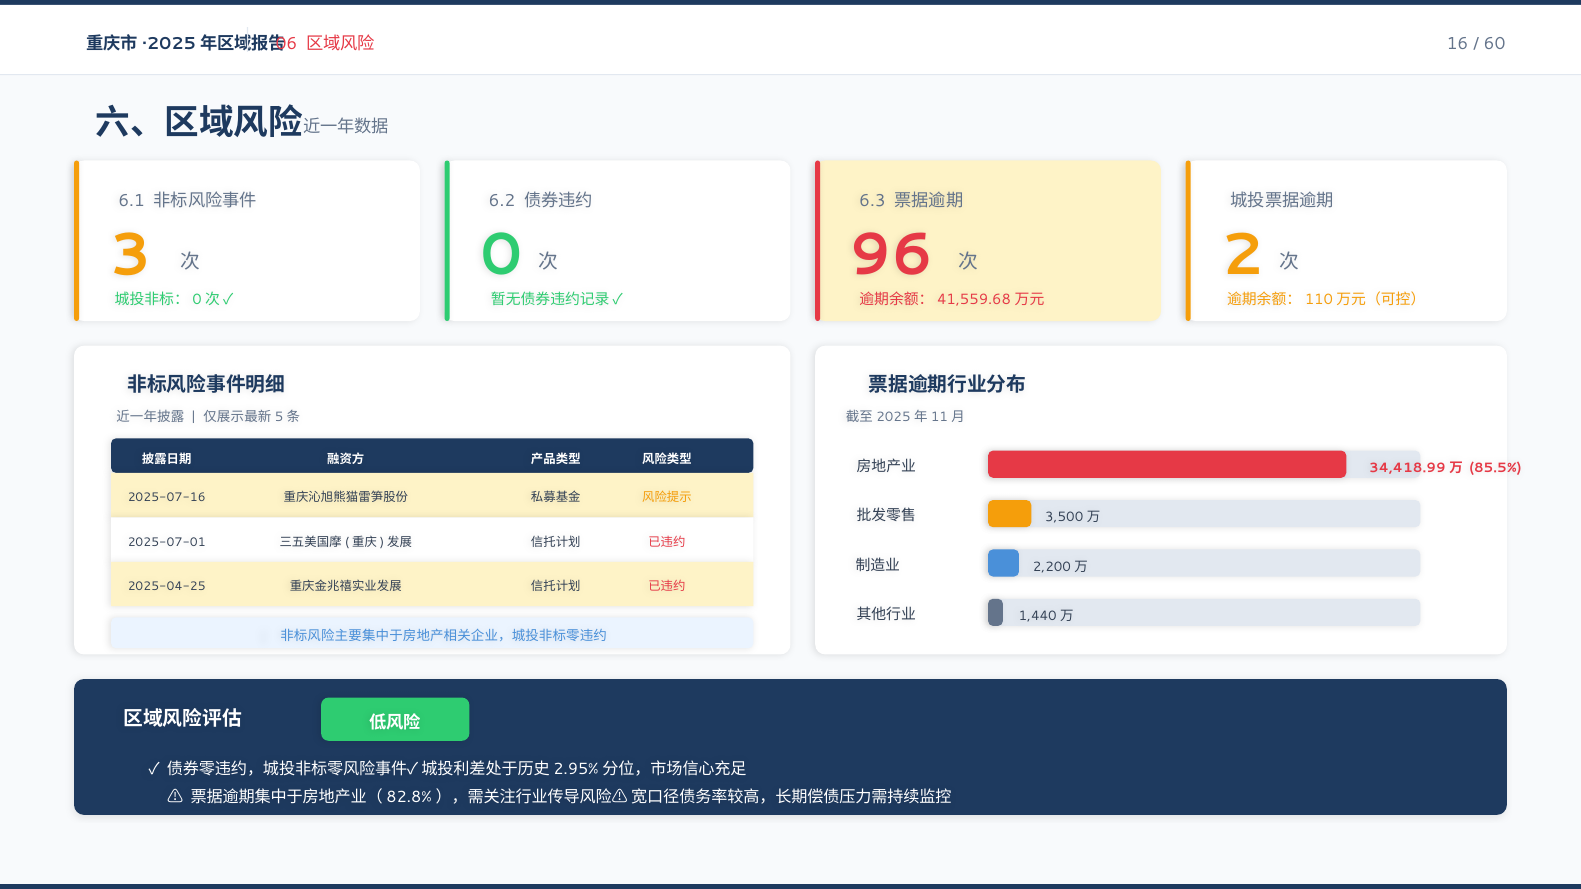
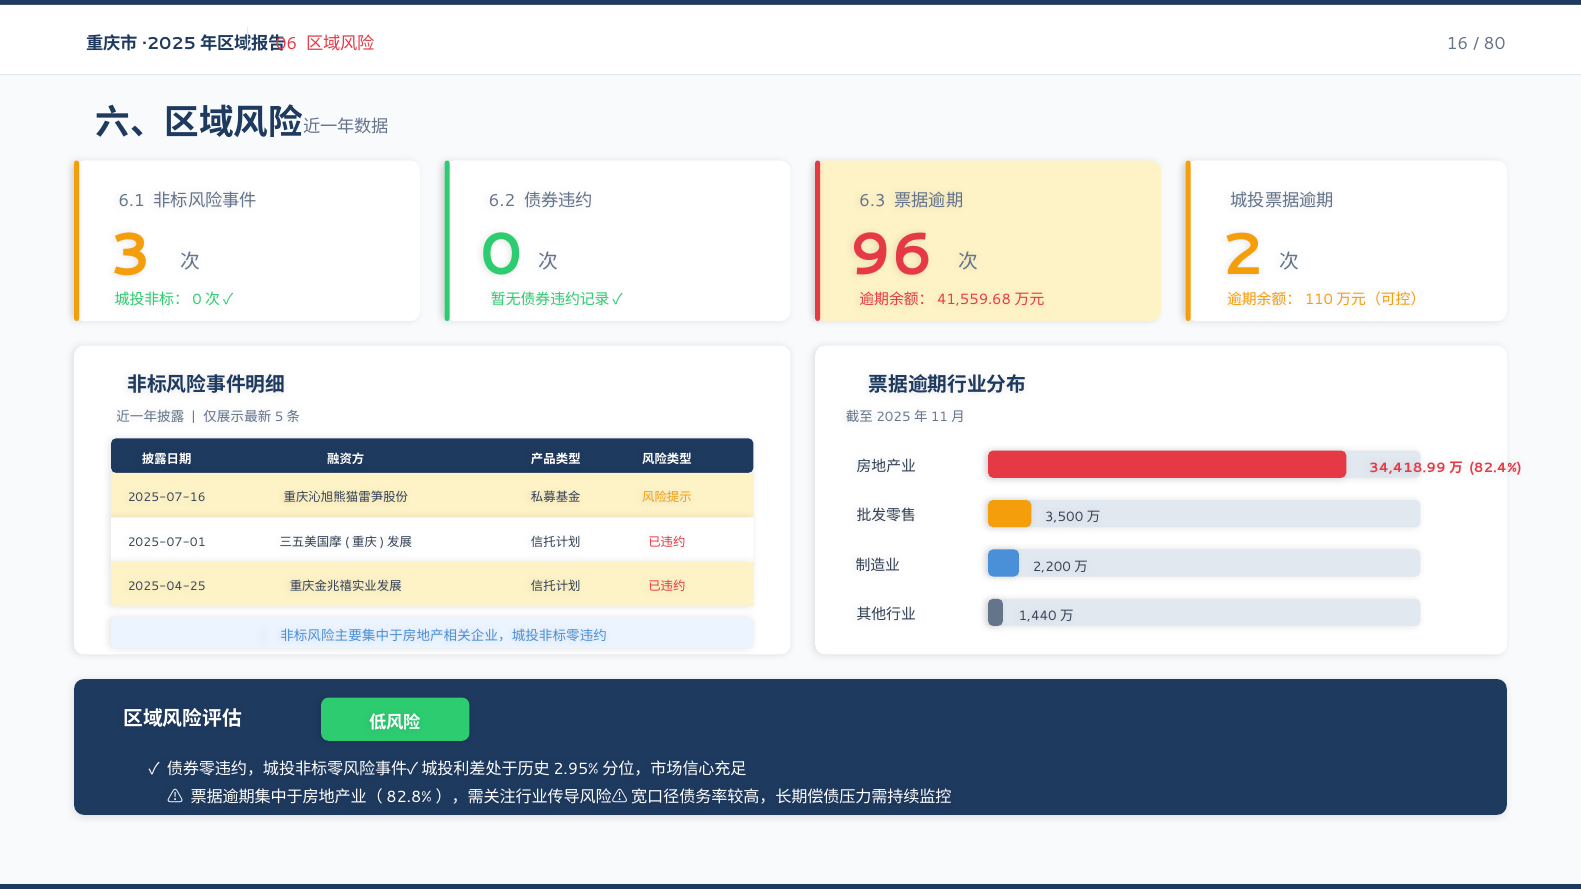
60: 60 -> 80
85.5%: 85.5% -> 82.4%
